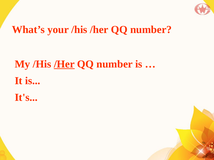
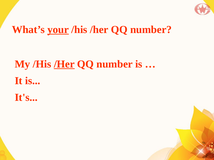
your underline: none -> present
